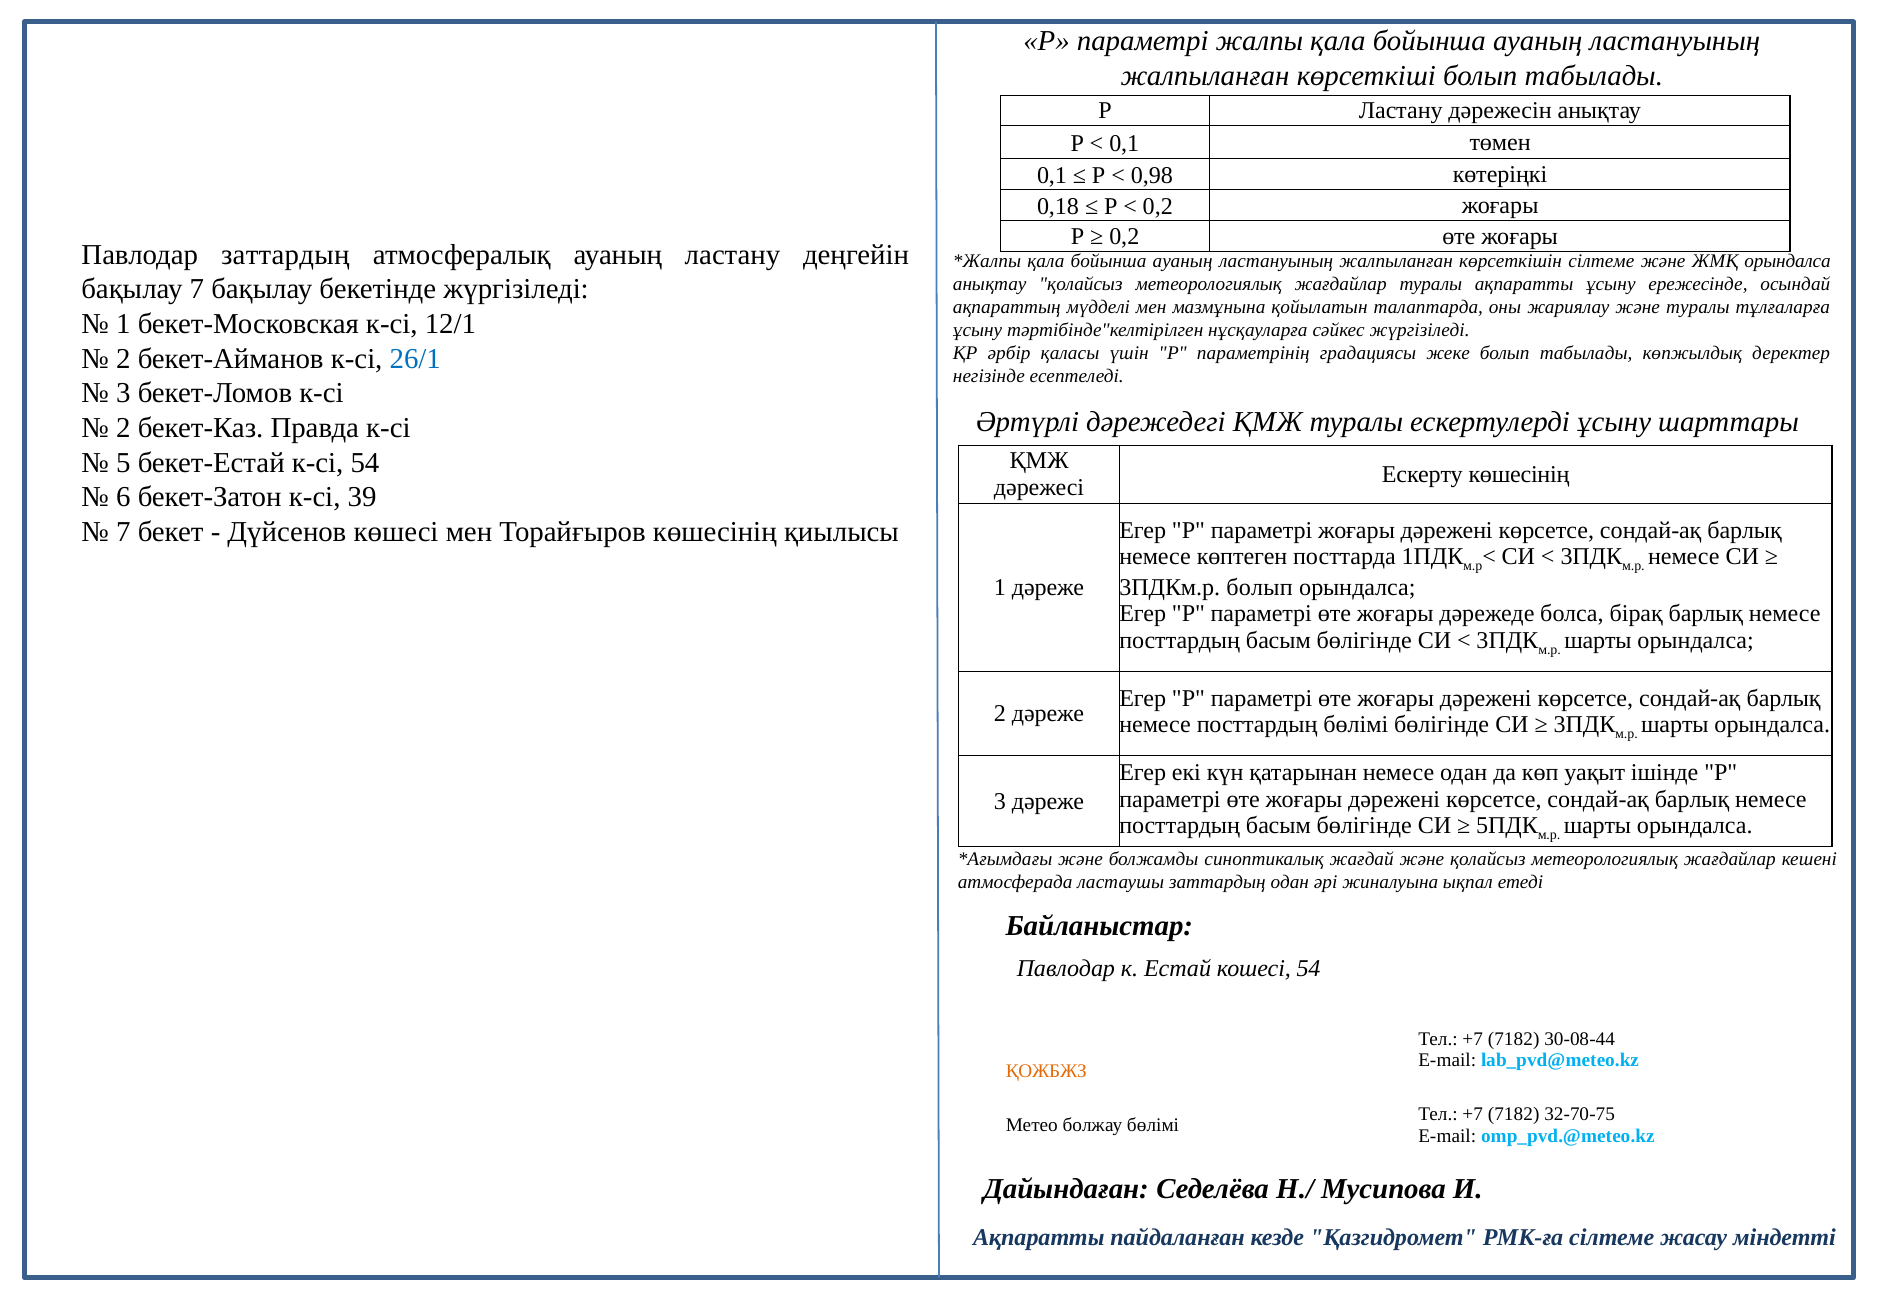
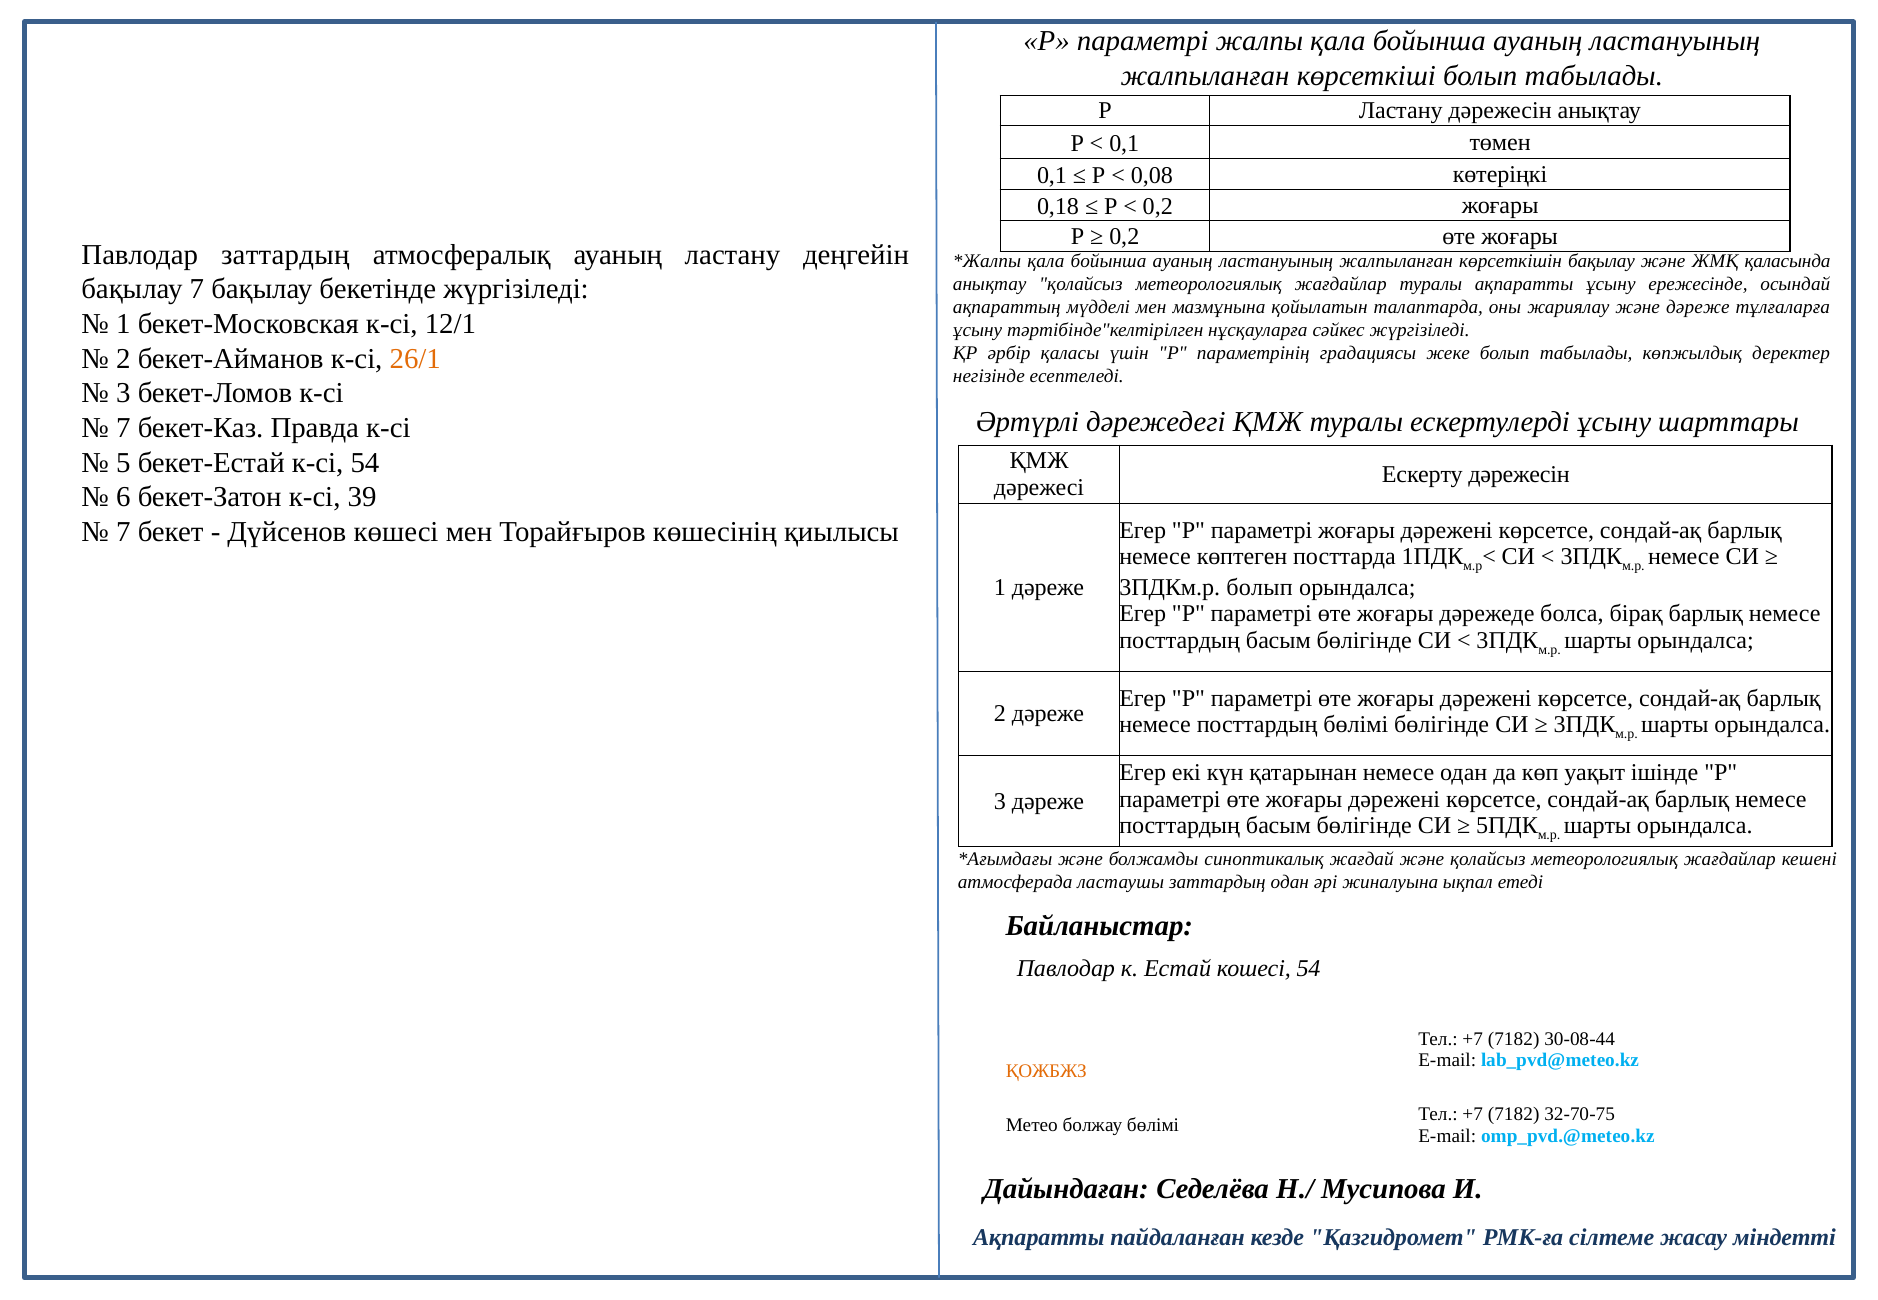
0,98: 0,98 -> 0,08
көрсеткішін сілтеме: сілтеме -> бақылау
ЖМҚ орындалса: орындалса -> қаласында
және туралы: туралы -> дәреже
26/1 colour: blue -> orange
2 at (123, 428): 2 -> 7
Ескерту көшесінің: көшесінің -> дәрежесін
